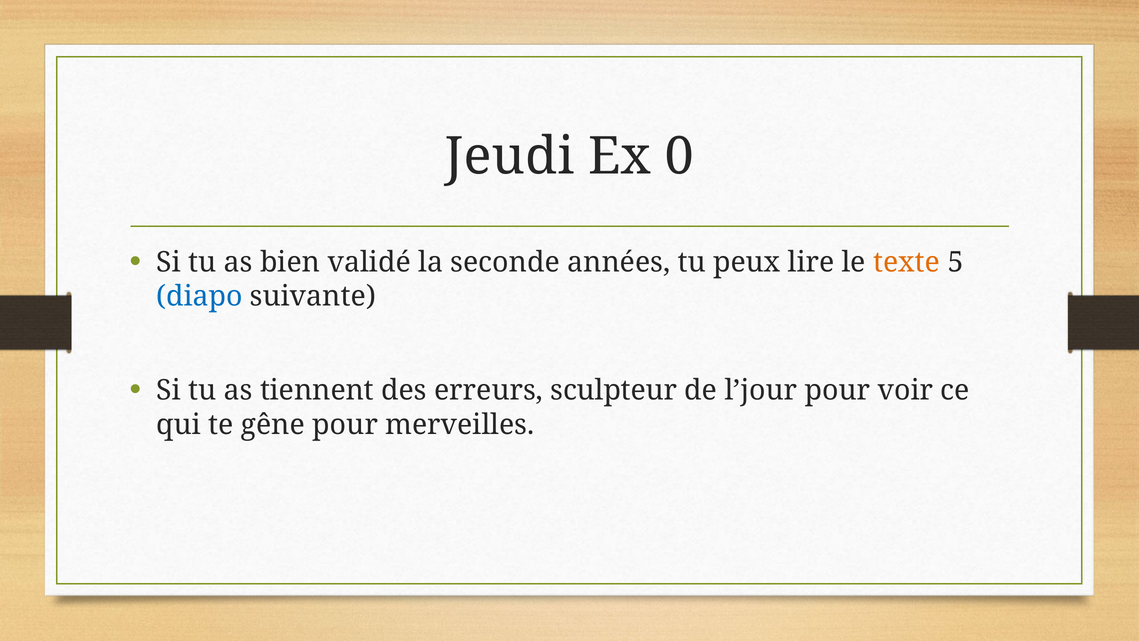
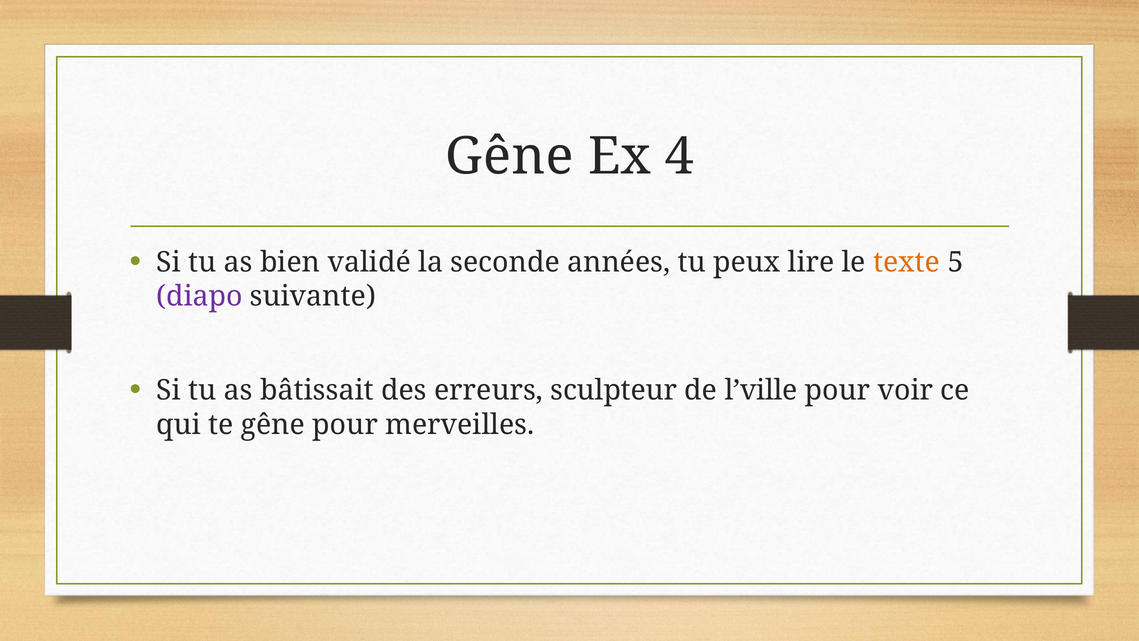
Jeudi at (510, 156): Jeudi -> Gêne
0: 0 -> 4
diapo colour: blue -> purple
tiennent: tiennent -> bâtissait
l’jour: l’jour -> l’ville
